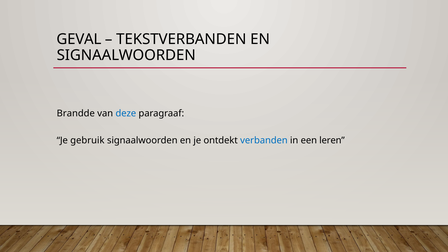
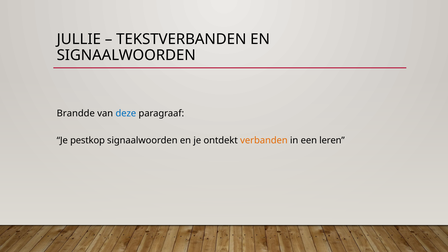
GEVAL: GEVAL -> JULLIE
gebruik: gebruik -> pestkop
verbanden colour: blue -> orange
